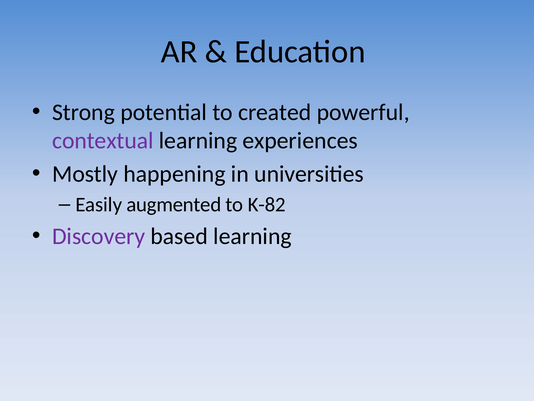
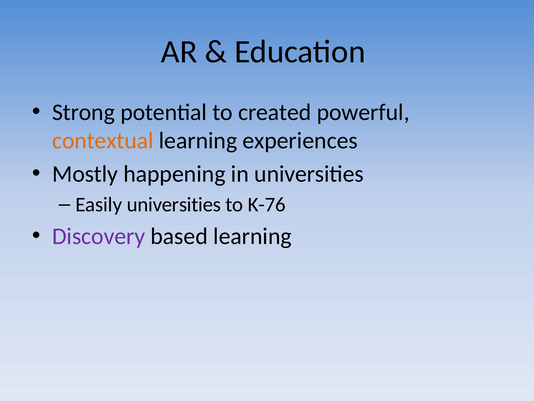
contextual colour: purple -> orange
Easily augmented: augmented -> universities
K-82: K-82 -> K-76
